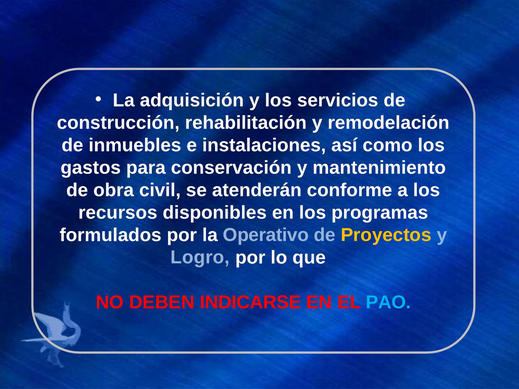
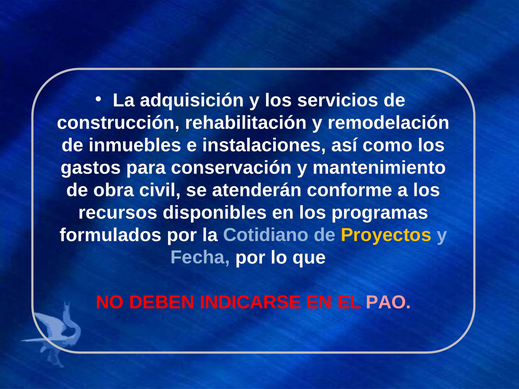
Operativo: Operativo -> Cotidiano
Logro: Logro -> Fecha
PAO colour: light blue -> pink
